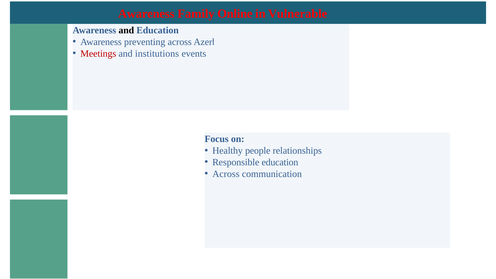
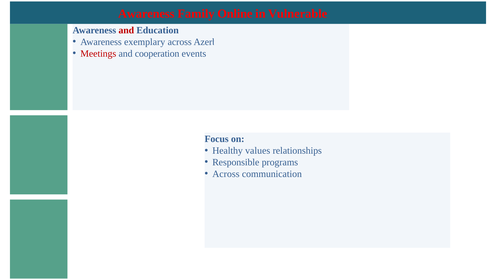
and at (126, 30) colour: black -> red
preventing: preventing -> exemplary
institutions: institutions -> cooperation
people: people -> values
Responsible education: education -> programs
